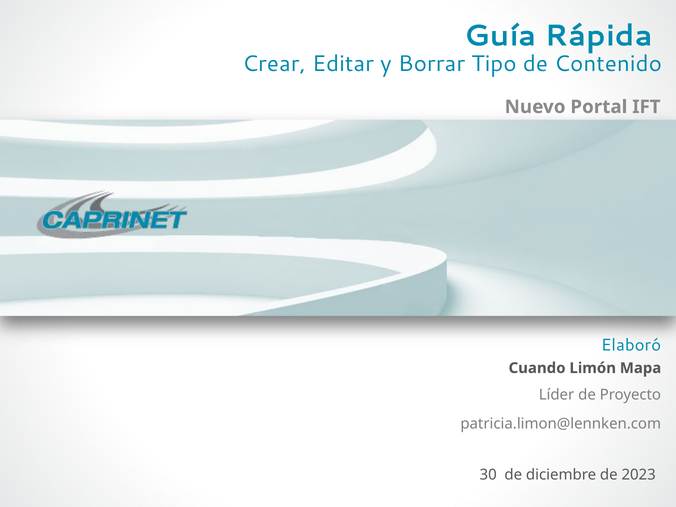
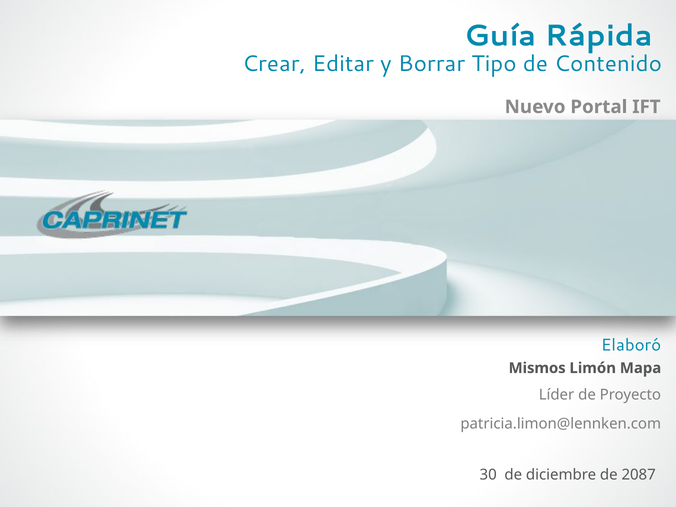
Cuando: Cuando -> Mismos
2023: 2023 -> 2087
